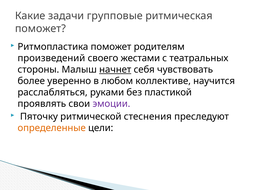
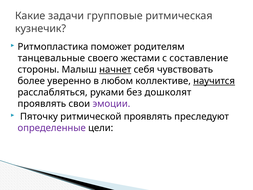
поможет at (41, 29): поможет -> кузнечик
произведений: произведений -> танцевальные
театральных: театральных -> составление
научится underline: none -> present
пластикой: пластикой -> дошколят
ритмической стеснения: стеснения -> проявлять
определенные colour: orange -> purple
